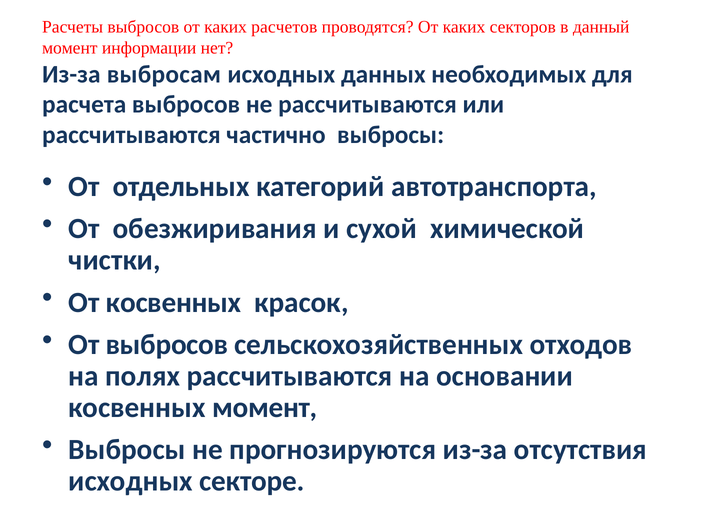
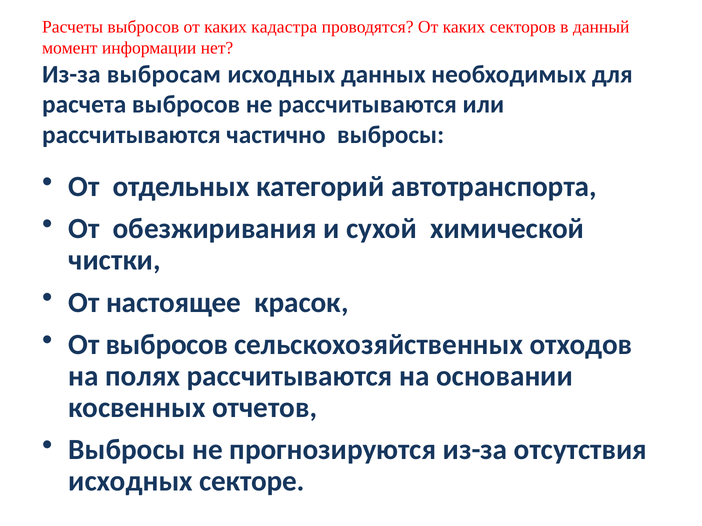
расчетов: расчетов -> кадастра
От косвенных: косвенных -> настоящее
косвенных момент: момент -> отчетов
